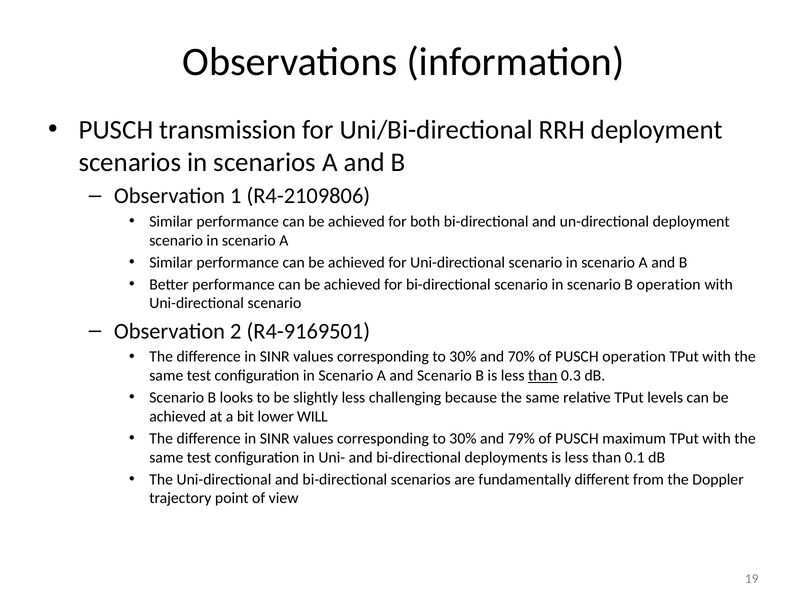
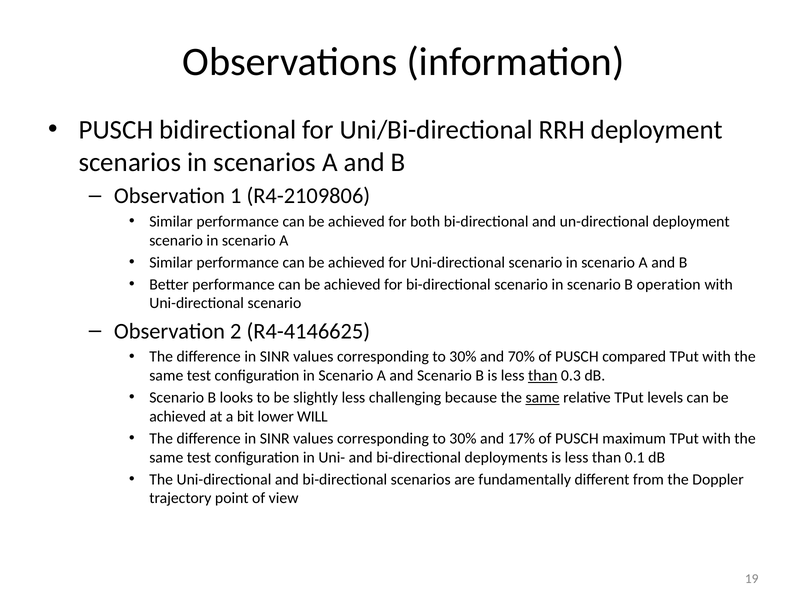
transmission: transmission -> bidirectional
R4-9169501: R4-9169501 -> R4-4146625
PUSCH operation: operation -> compared
same at (543, 397) underline: none -> present
79%: 79% -> 17%
